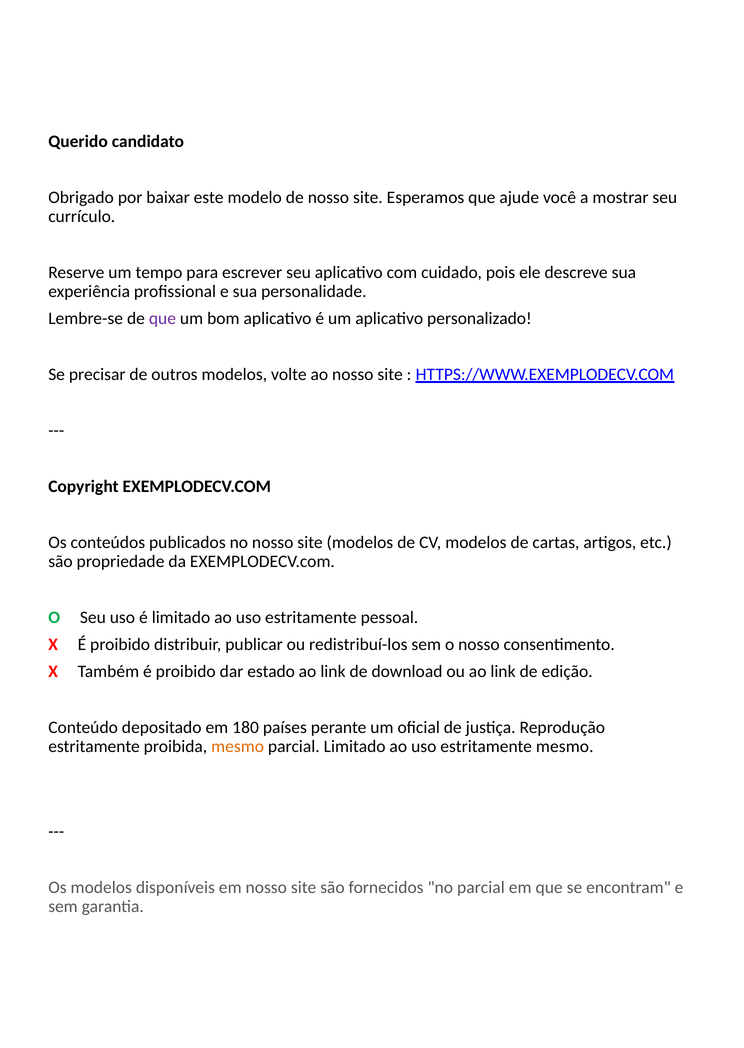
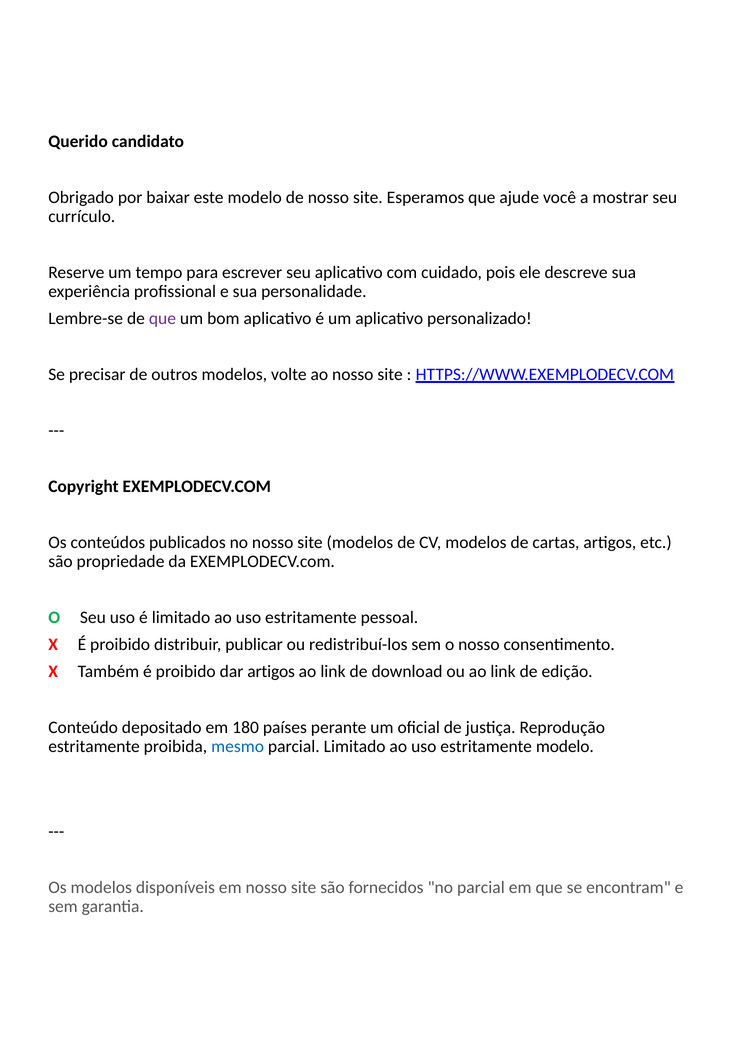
dar estado: estado -> artigos
mesmo at (238, 747) colour: orange -> blue
estritamente mesmo: mesmo -> modelo
